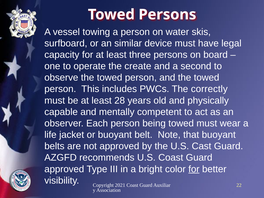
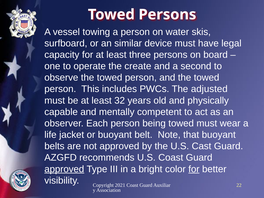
correctly: correctly -> adjusted
28: 28 -> 32
approved at (64, 169) underline: none -> present
